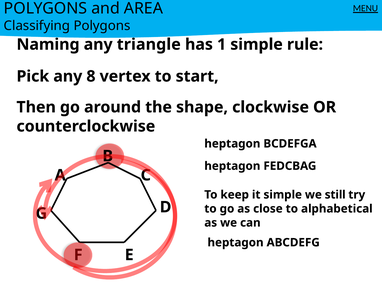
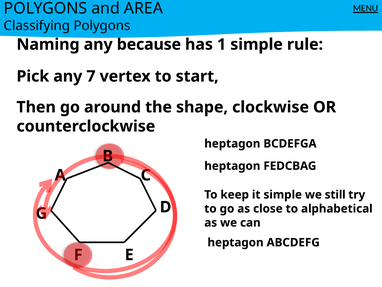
triangle: triangle -> because
8: 8 -> 7
